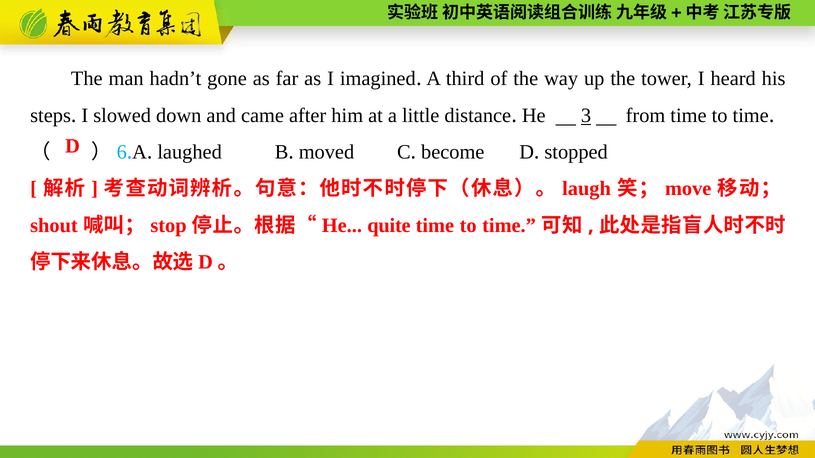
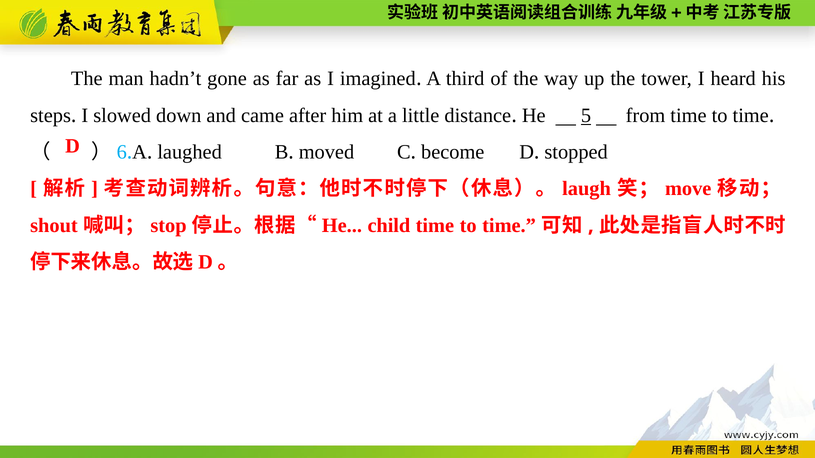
3: 3 -> 5
quite: quite -> child
